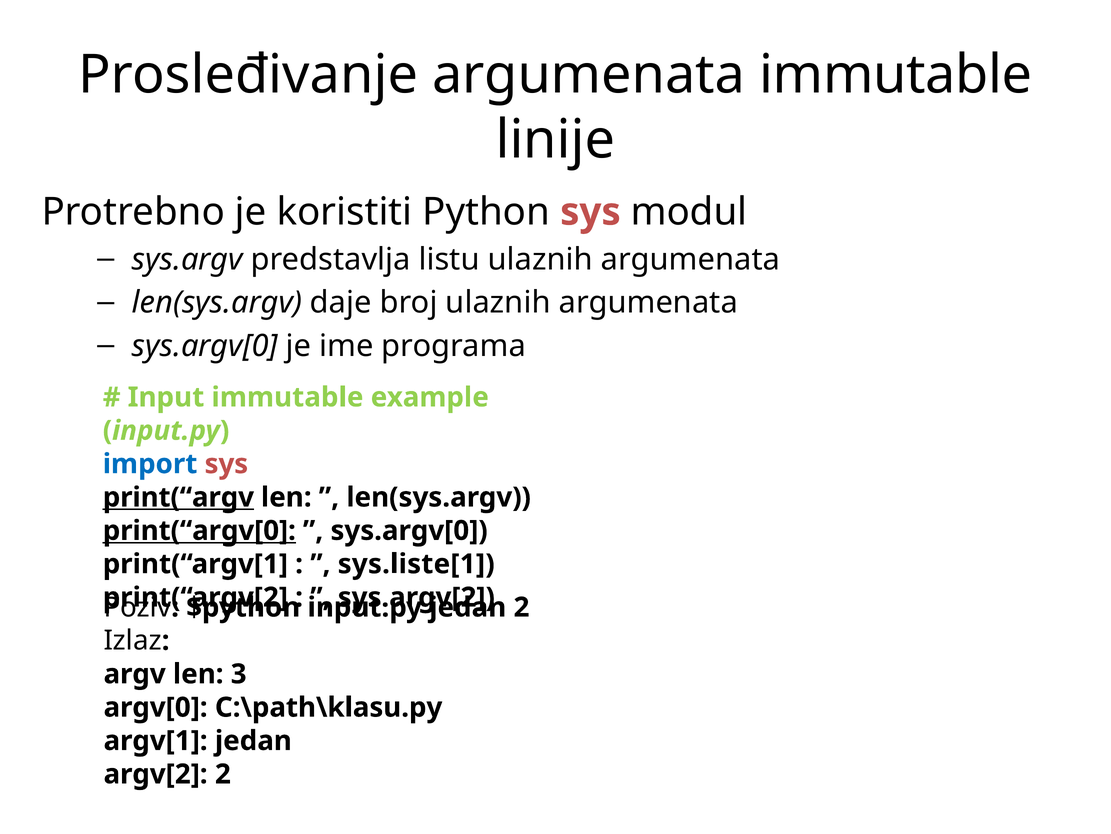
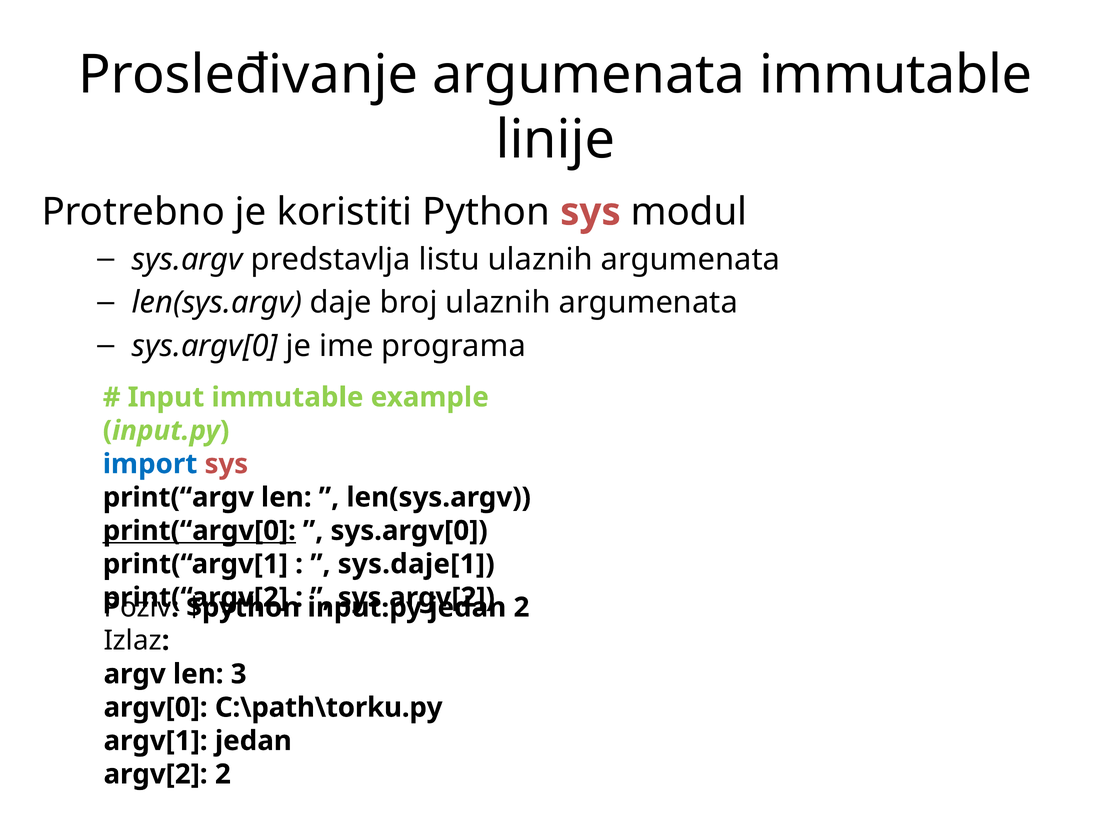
print(“argv underline: present -> none
sys.liste[1: sys.liste[1 -> sys.daje[1
C:\path\klasu.py: C:\path\klasu.py -> C:\path\torku.py
